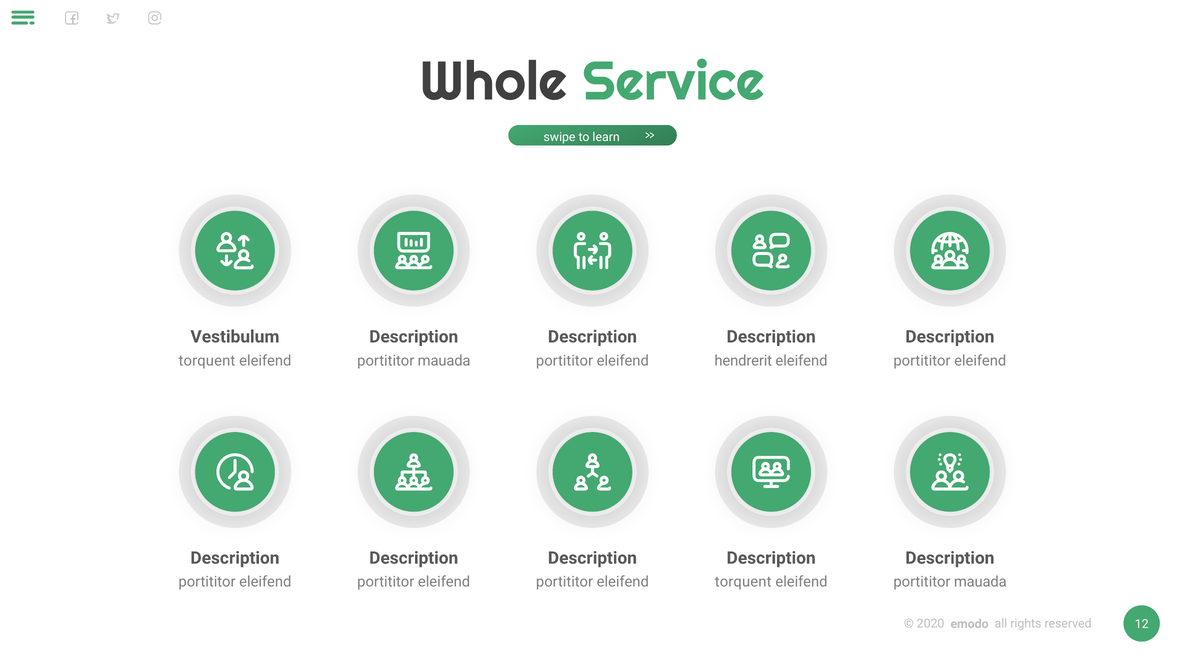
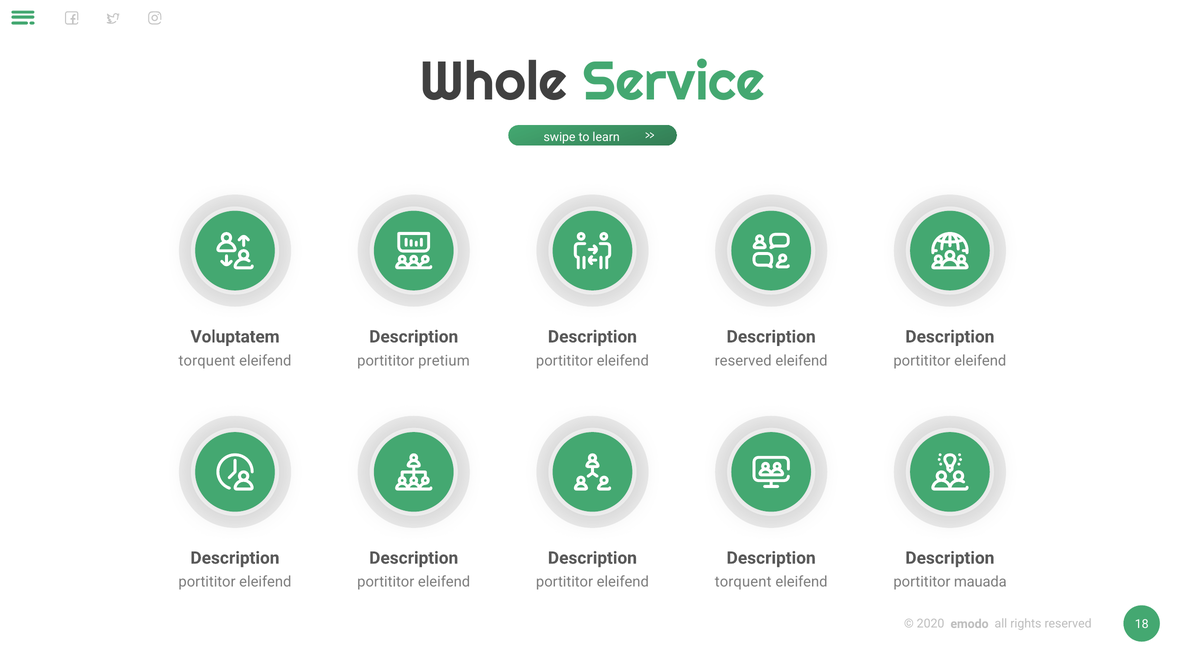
Vestibulum: Vestibulum -> Voluptatem
mauada at (444, 361): mauada -> pretium
hendrerit at (743, 361): hendrerit -> reserved
12: 12 -> 18
